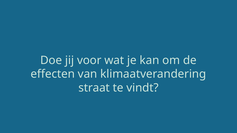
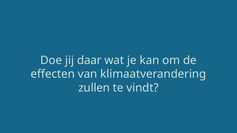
voor: voor -> daar
straat: straat -> zullen
